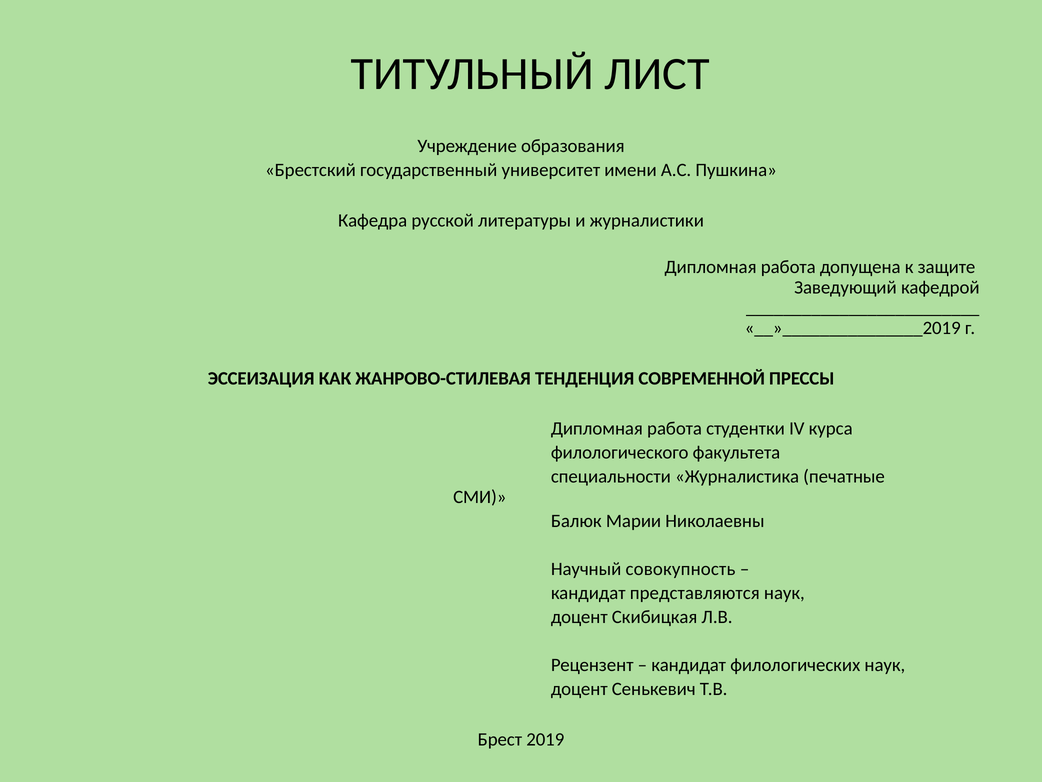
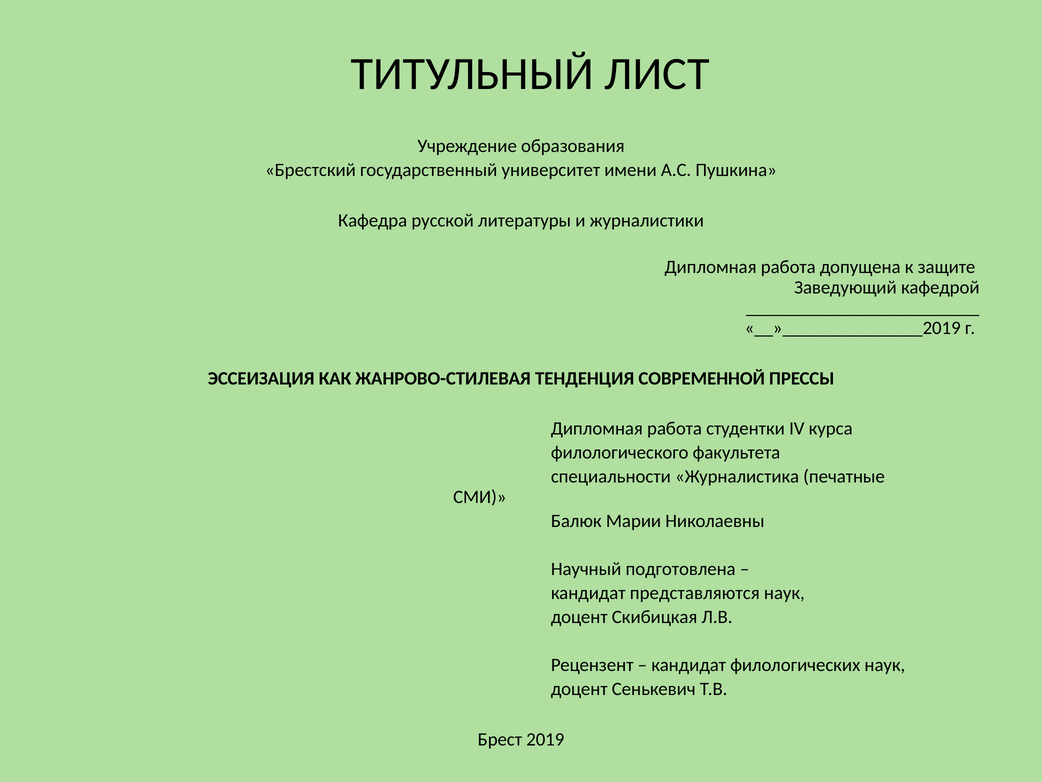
совокупность: совокупность -> подготовлена
